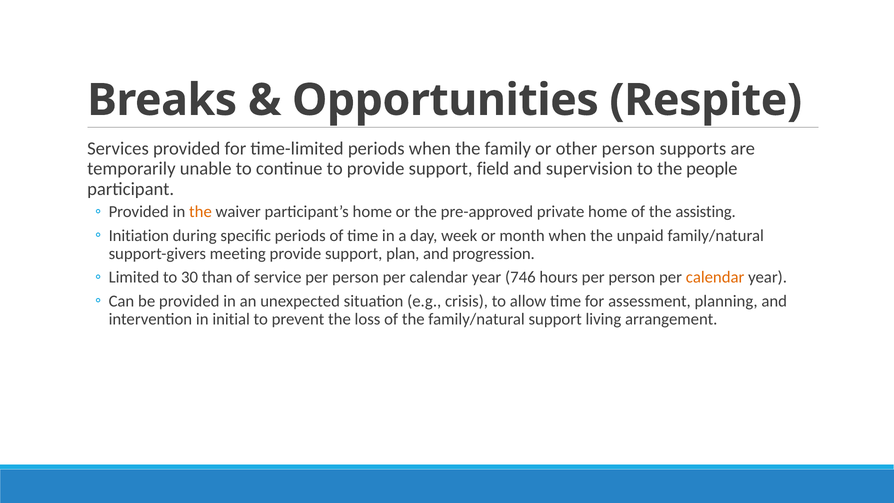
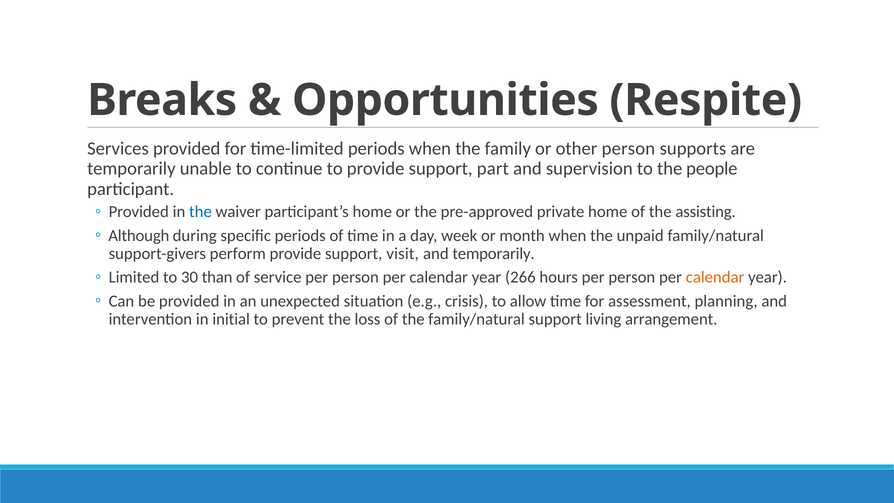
field: field -> part
the at (200, 212) colour: orange -> blue
Initiation: Initiation -> Although
meeting: meeting -> perform
plan: plan -> visit
and progression: progression -> temporarily
746: 746 -> 266
